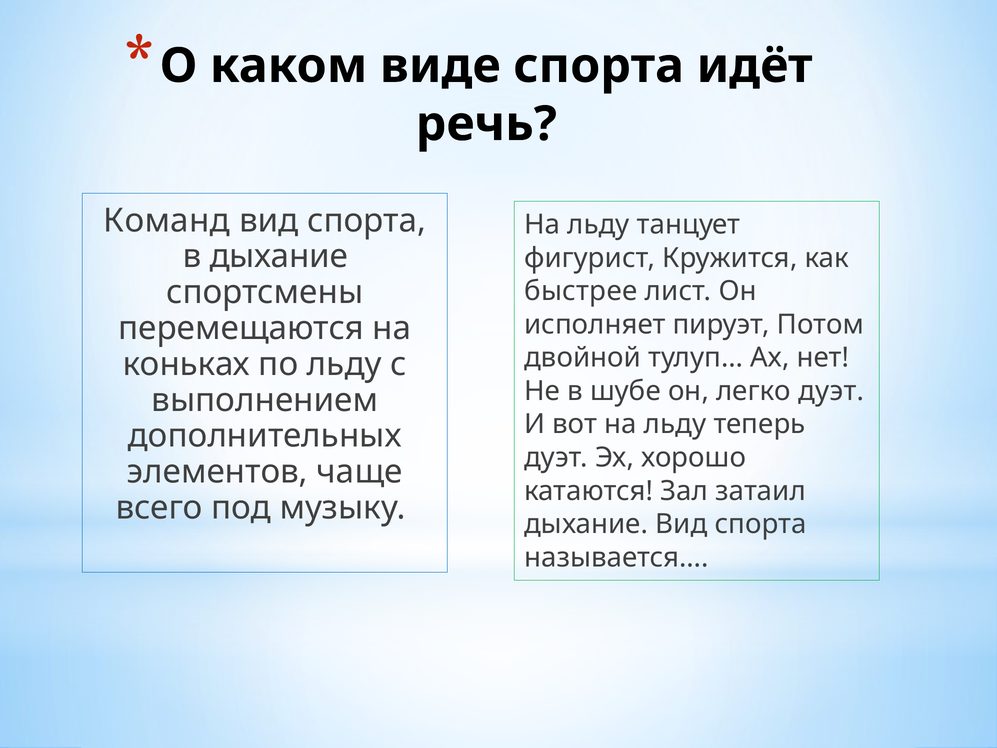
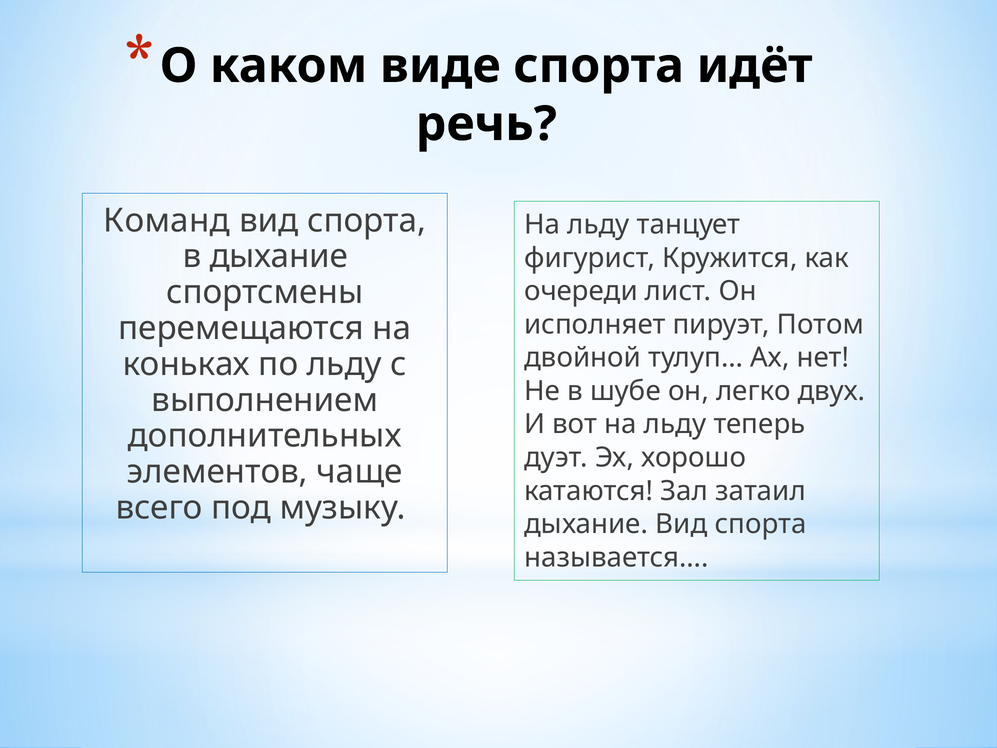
быстрее: быстрее -> очереди
легко дуэт: дуэт -> двух
